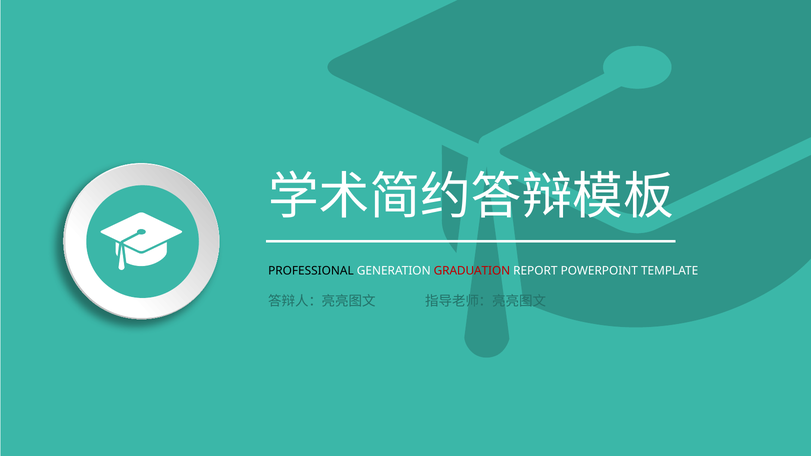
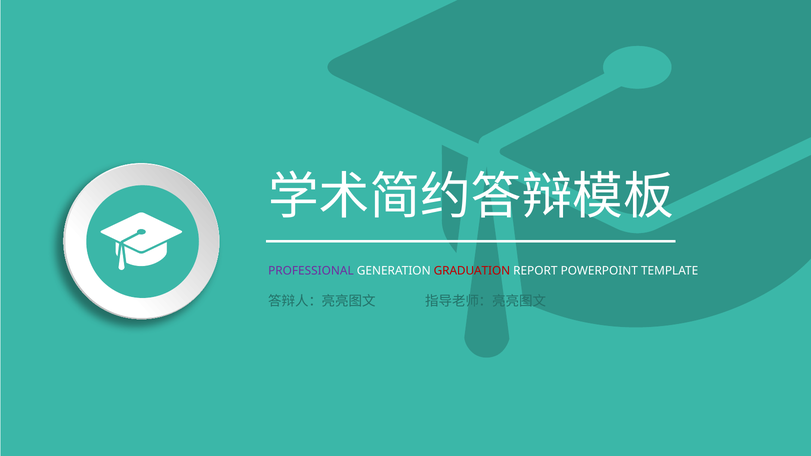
PROFESSIONAL colour: black -> purple
